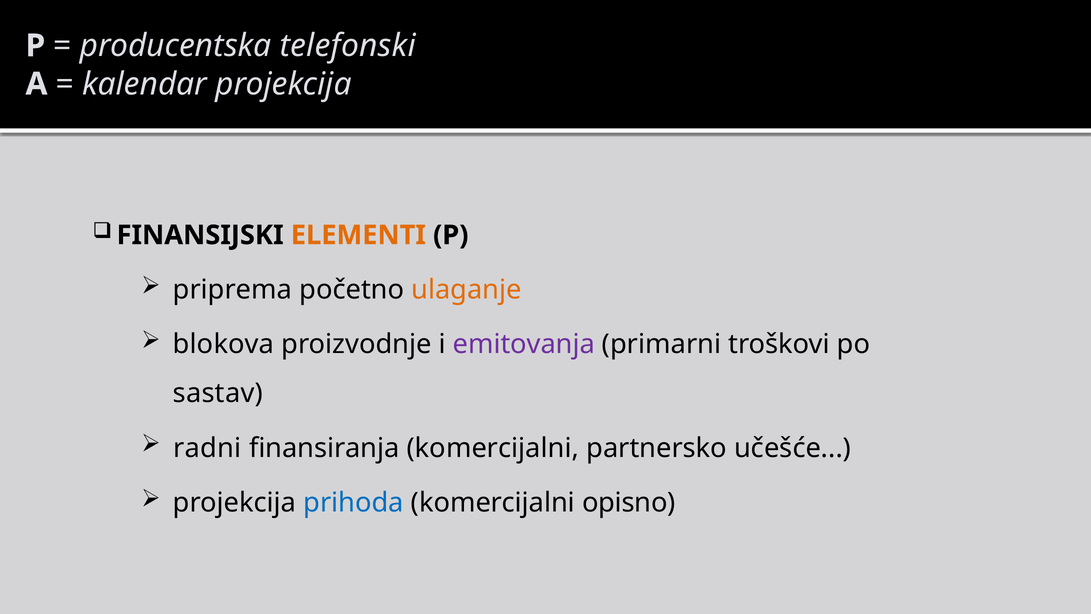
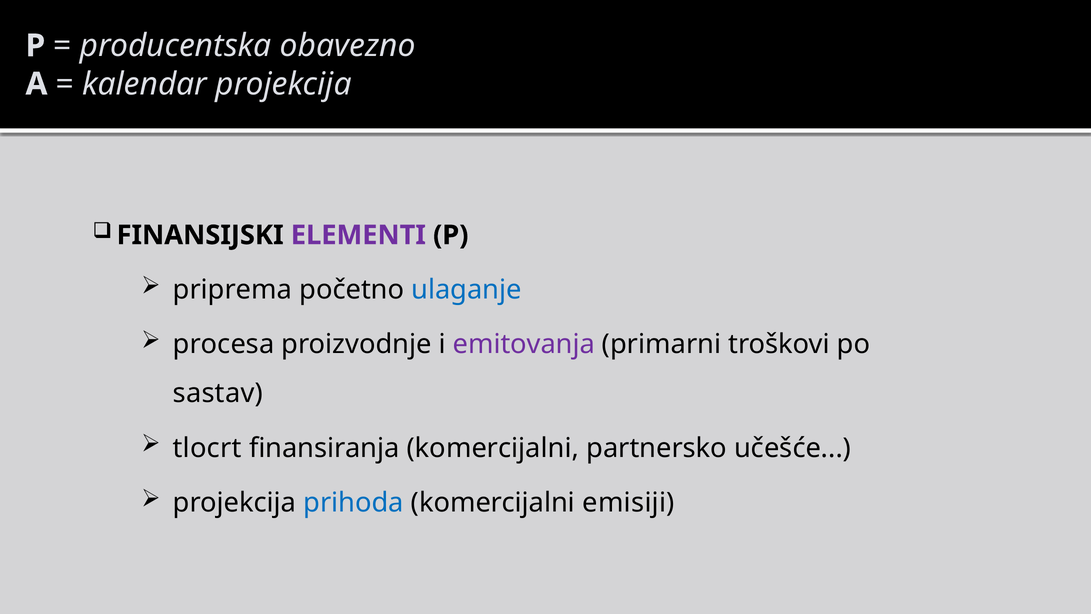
telefonski: telefonski -> obavezno
ELEMENTI colour: orange -> purple
ulaganje colour: orange -> blue
blokova: blokova -> procesa
radni: radni -> tlocrt
opisno: opisno -> emisiji
